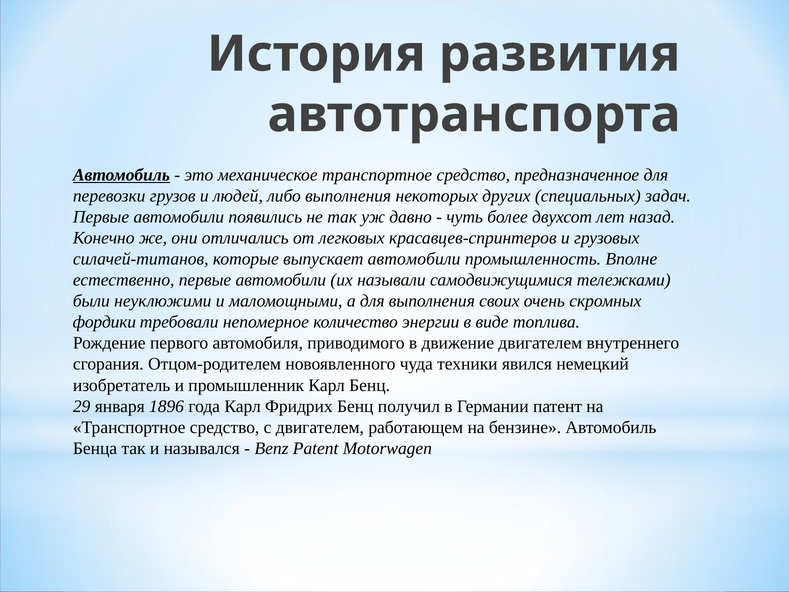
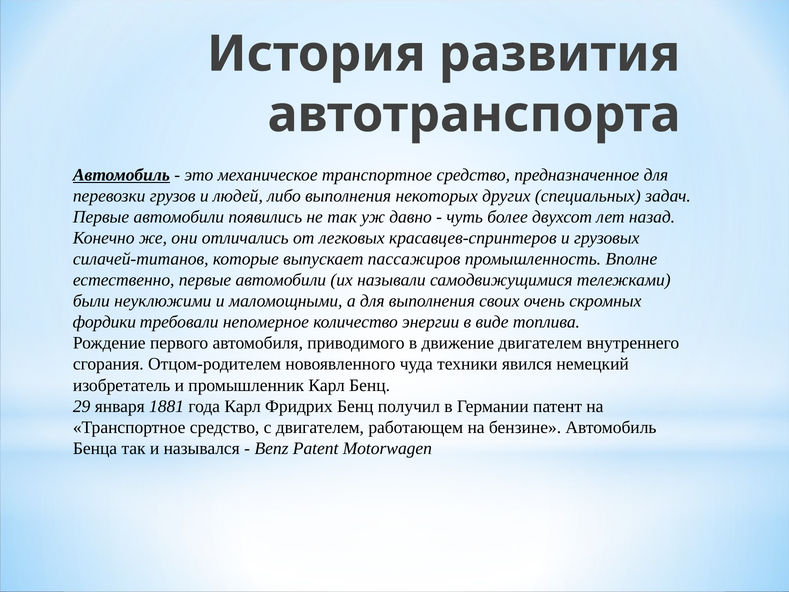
выпускает автомобили: автомобили -> пассажиров
1896: 1896 -> 1881
